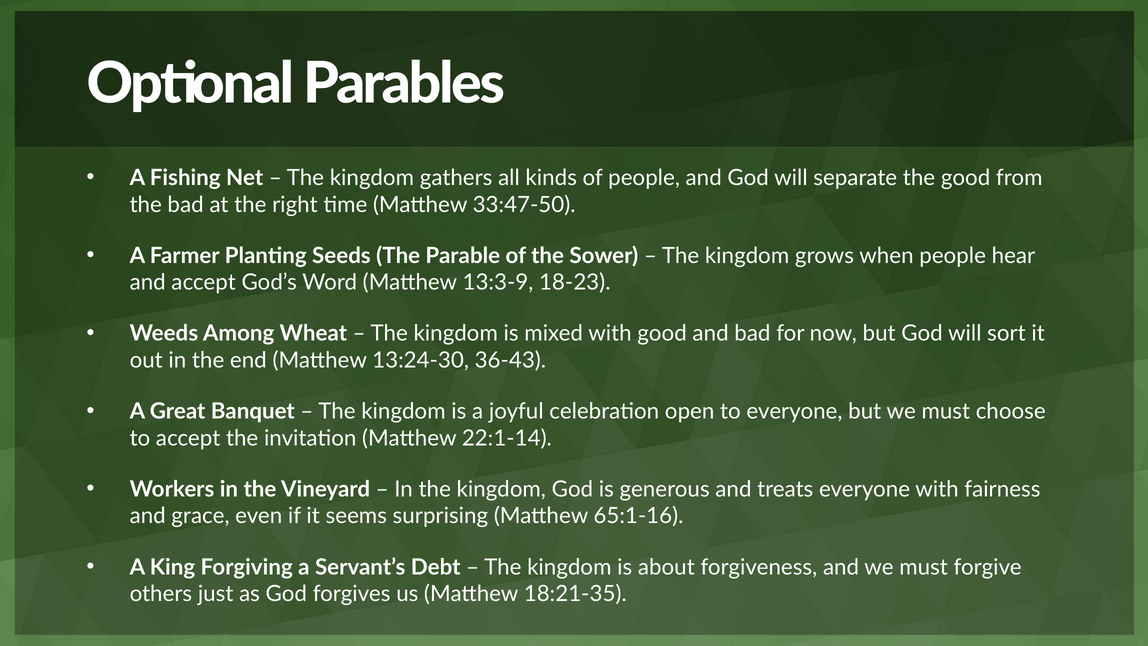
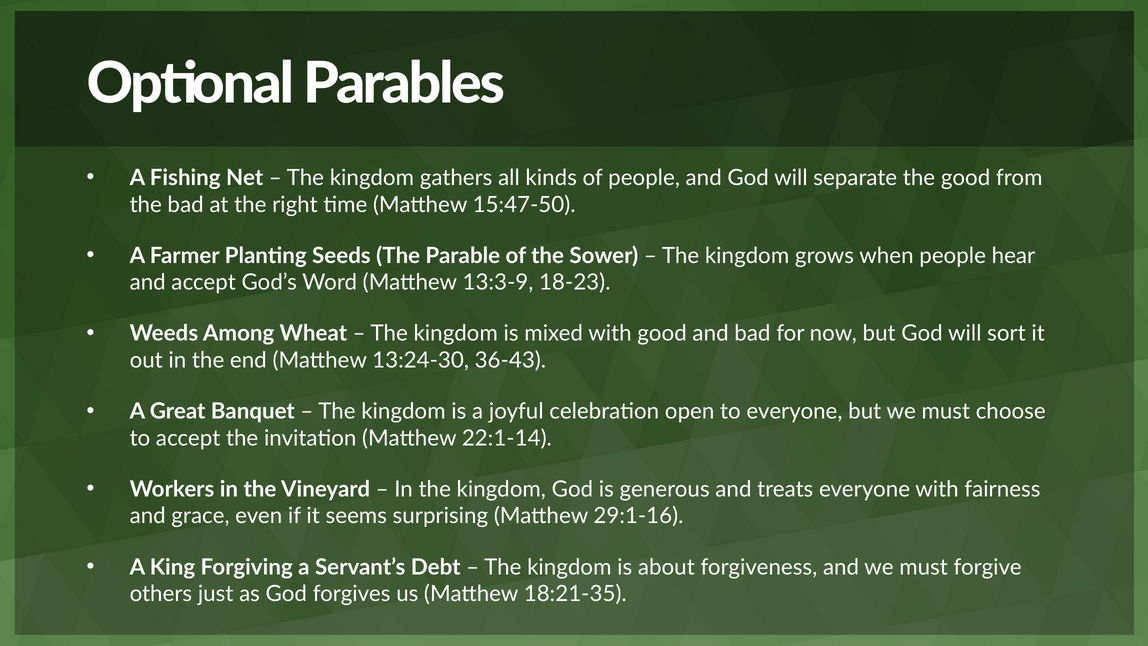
33:47-50: 33:47-50 -> 15:47-50
65:1-16: 65:1-16 -> 29:1-16
